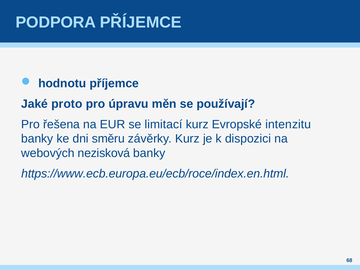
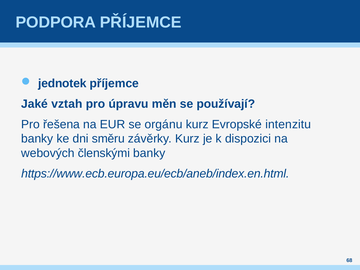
hodnotu: hodnotu -> jednotek
proto: proto -> vztah
limitací: limitací -> orgánu
nezisková: nezisková -> členskými
https://www.ecb.europa.eu/ecb/roce/index.en.html: https://www.ecb.europa.eu/ecb/roce/index.en.html -> https://www.ecb.europa.eu/ecb/aneb/index.en.html
